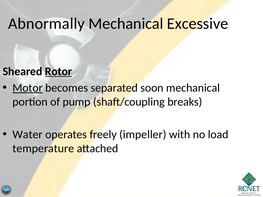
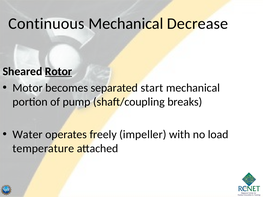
Abnormally: Abnormally -> Continuous
Excessive: Excessive -> Decrease
Motor underline: present -> none
soon: soon -> start
